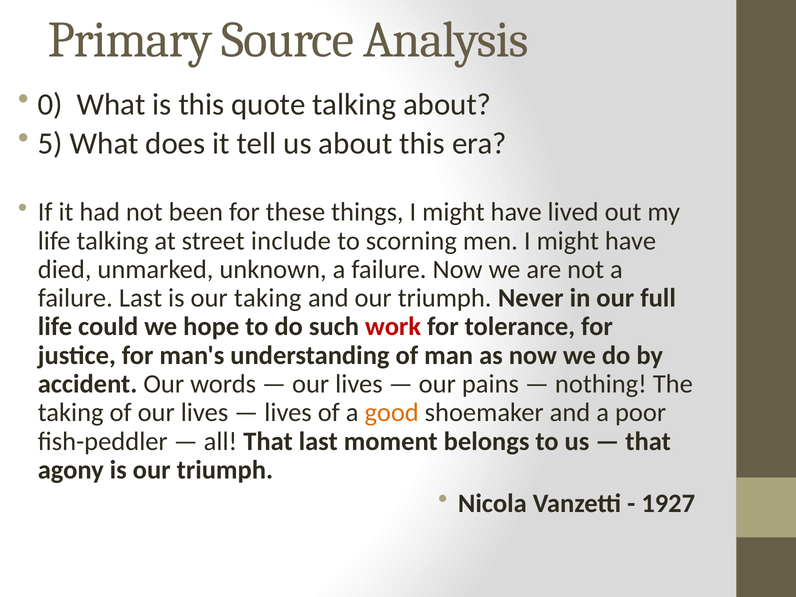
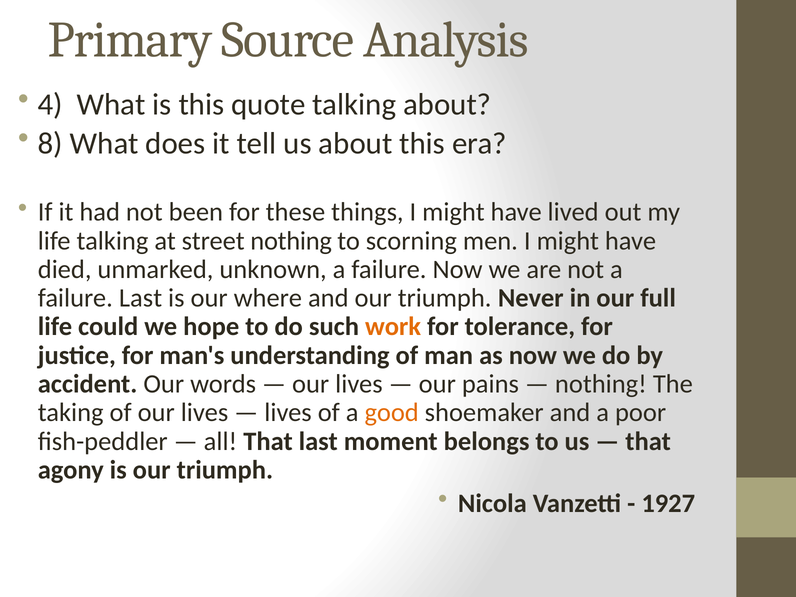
0: 0 -> 4
5: 5 -> 8
street include: include -> nothing
our taking: taking -> where
work colour: red -> orange
